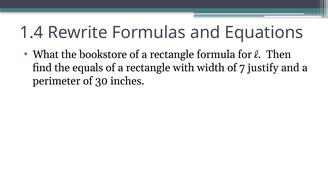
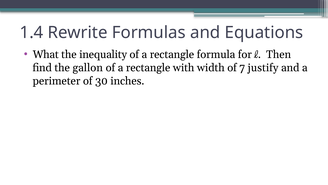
bookstore: bookstore -> inequality
equals: equals -> gallon
